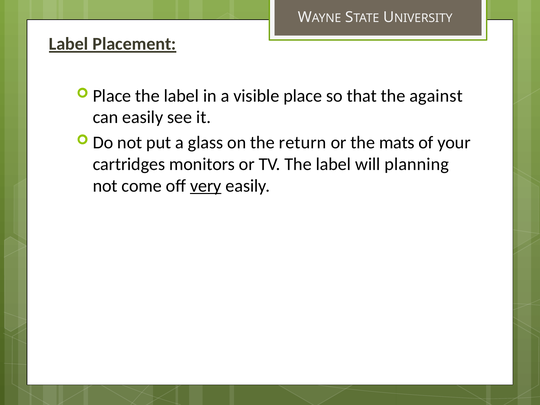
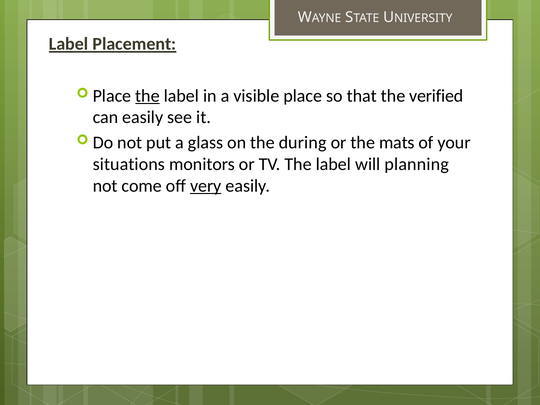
the at (148, 96) underline: none -> present
against: against -> verified
return: return -> during
cartridges: cartridges -> situations
